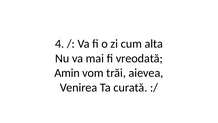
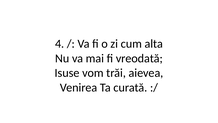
Amin: Amin -> Isuse
